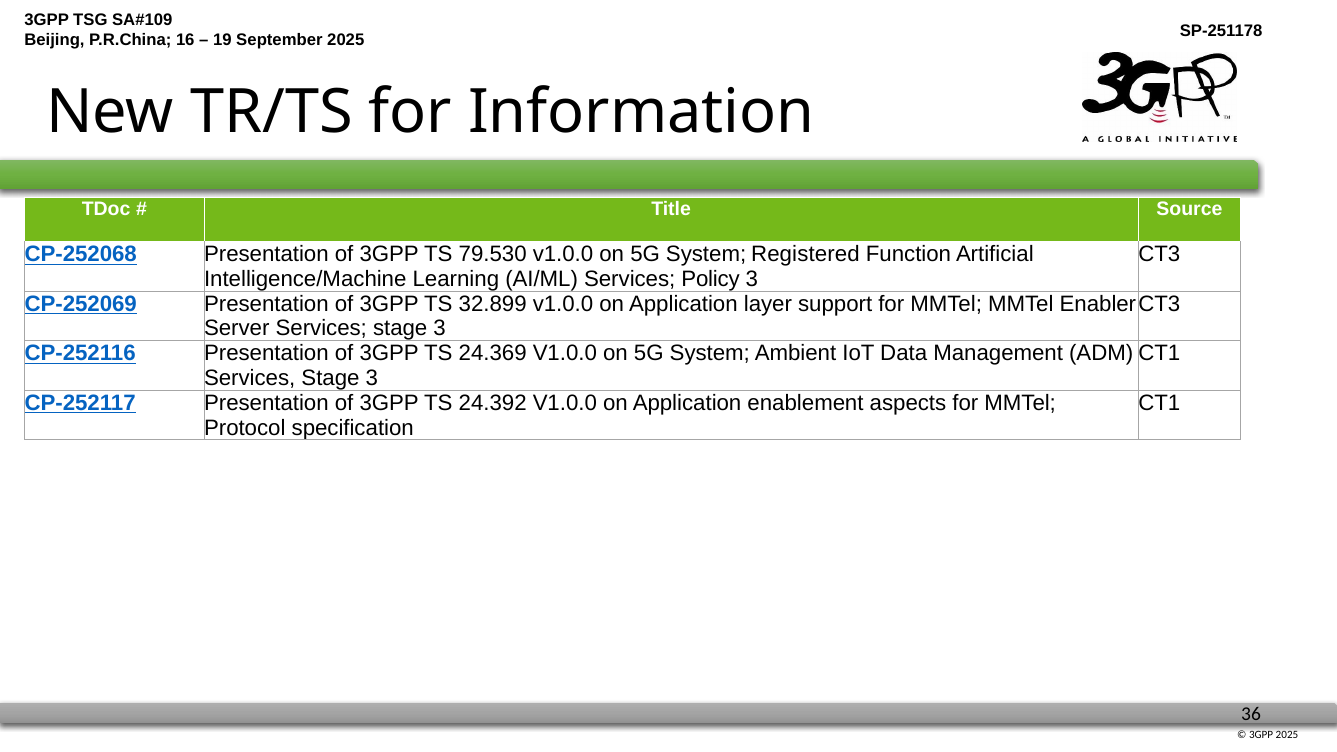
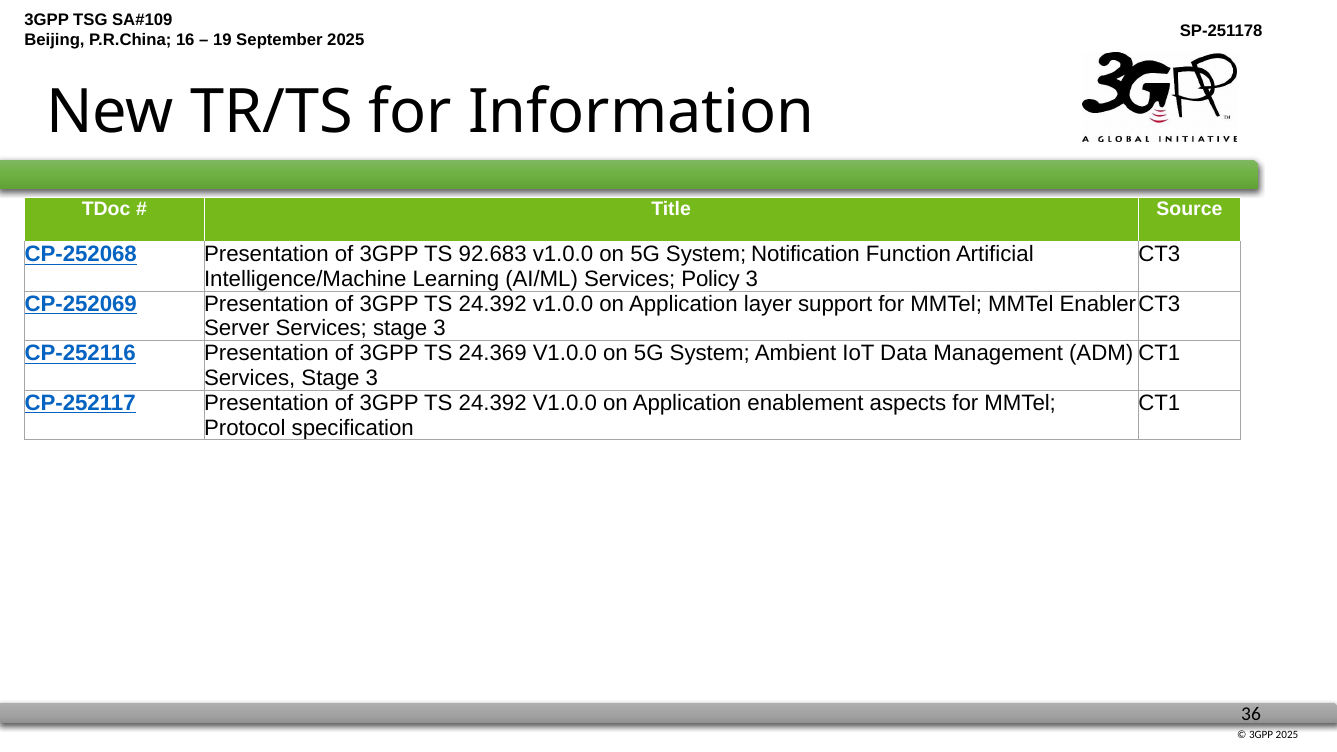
79.530: 79.530 -> 92.683
Registered: Registered -> Notification
32.899 at (493, 304): 32.899 -> 24.392
